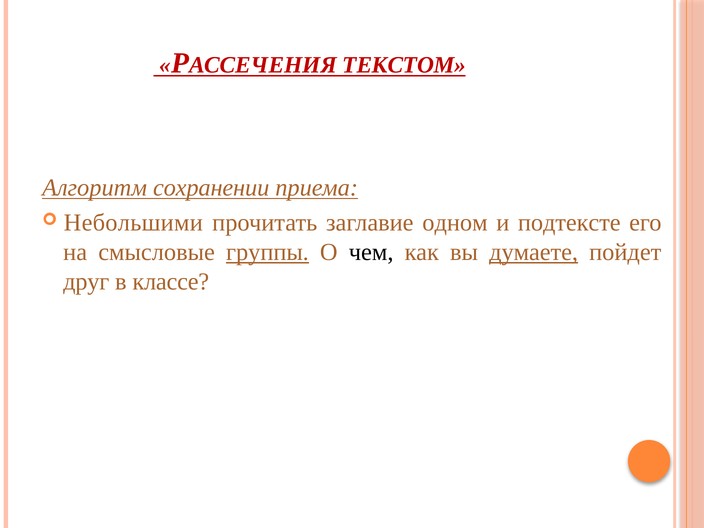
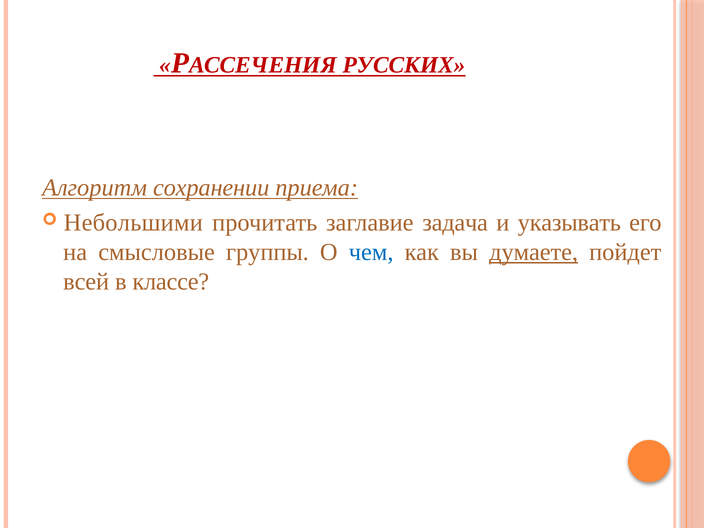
ТЕКСТОМ: ТЕКСТОМ -> РУССКИХ
одном: одном -> задача
подтексте: подтексте -> указывать
группы underline: present -> none
чем colour: black -> blue
друг: друг -> всей
